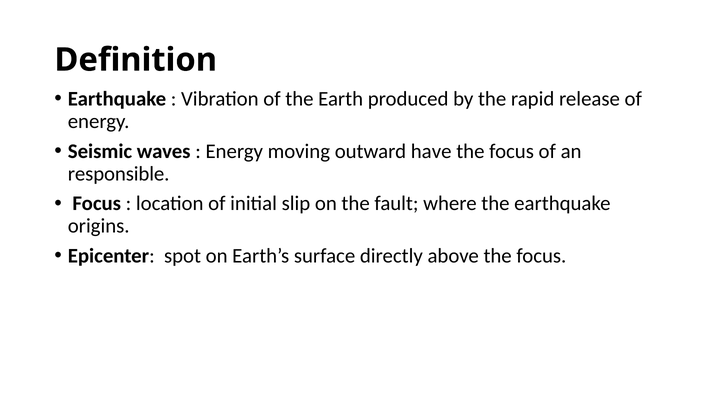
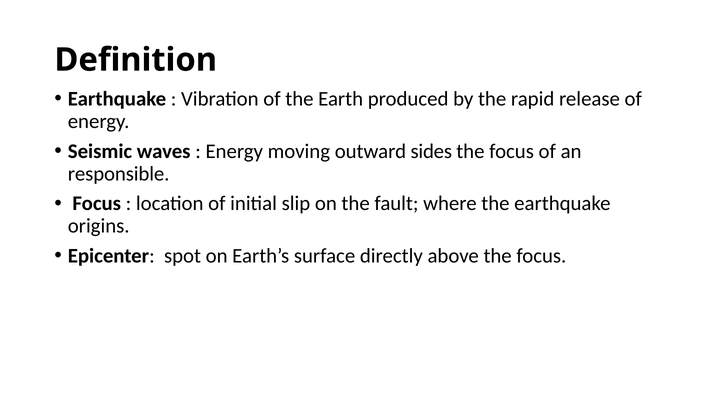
have: have -> sides
